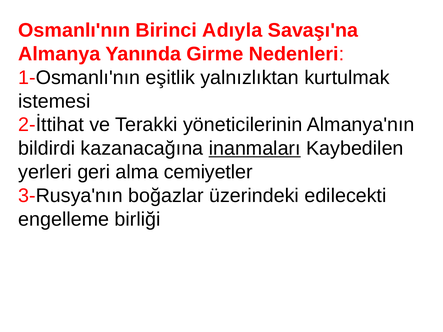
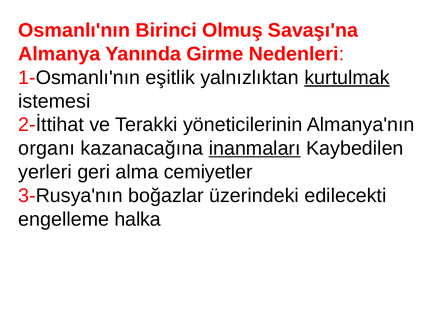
Adıyla: Adıyla -> Olmuş
kurtulmak underline: none -> present
bildirdi: bildirdi -> organı
birliği: birliği -> halka
